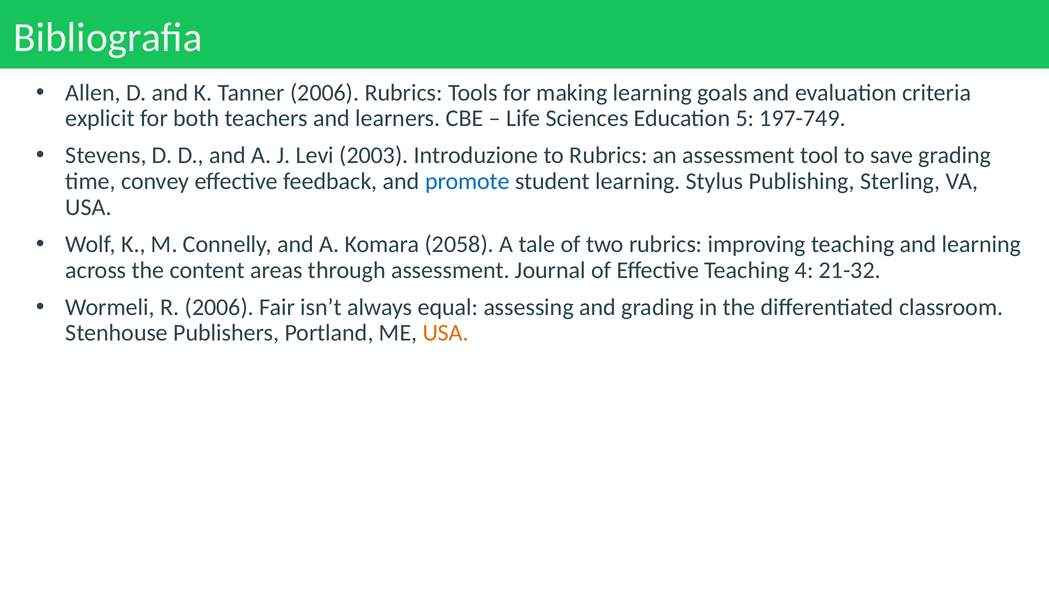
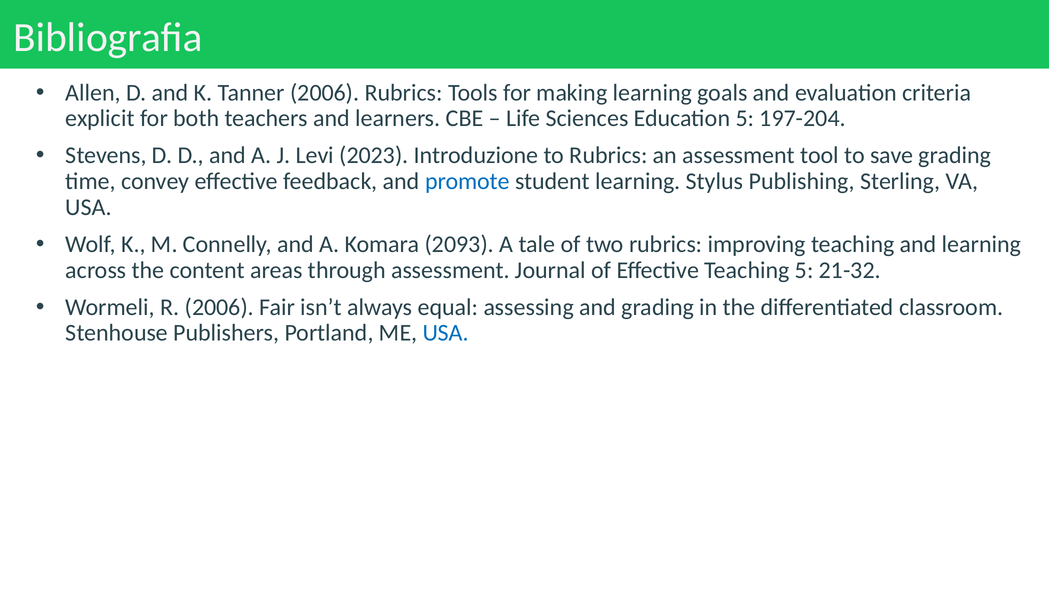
197-749: 197-749 -> 197-204
2003: 2003 -> 2023
2058: 2058 -> 2093
Teaching 4: 4 -> 5
USA at (446, 333) colour: orange -> blue
